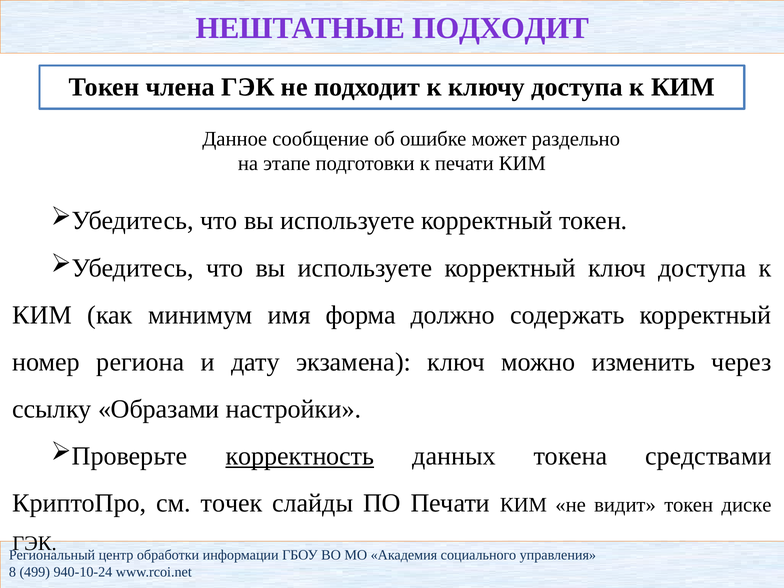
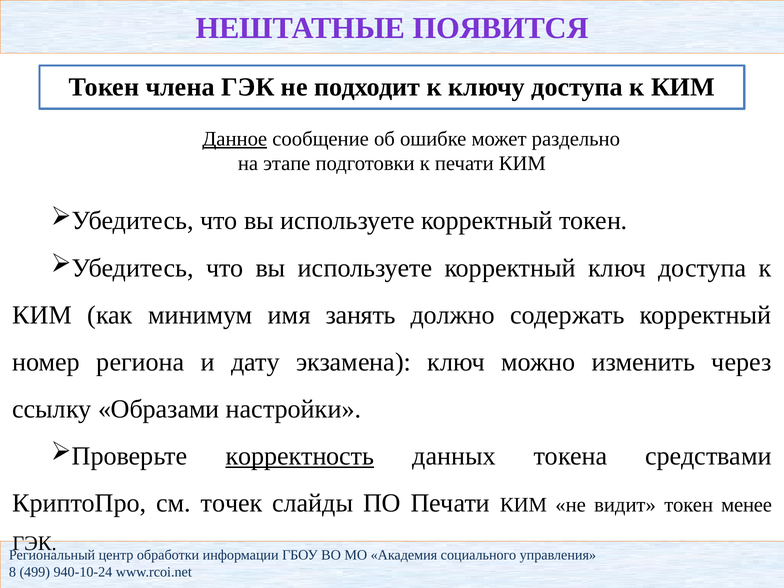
НЕШТАТНЫЕ ПОДХОДИТ: ПОДХОДИТ -> ПОЯВИТСЯ
Данное underline: none -> present
форма: форма -> занять
диске: диске -> менее
